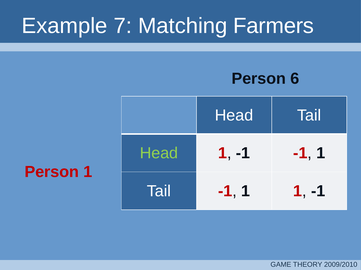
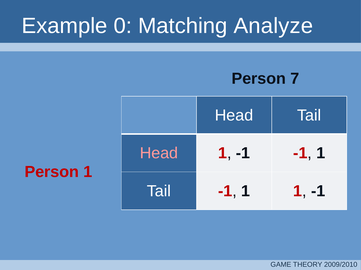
7: 7 -> 0
Farmers: Farmers -> Analyze
6: 6 -> 7
Head at (159, 154) colour: light green -> pink
